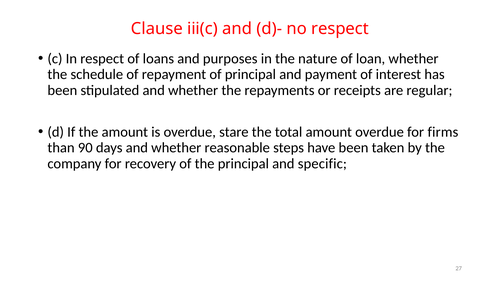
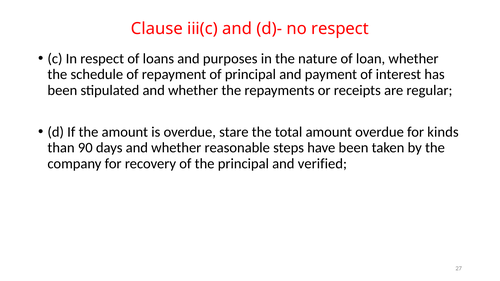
firms: firms -> kinds
specific: specific -> verified
